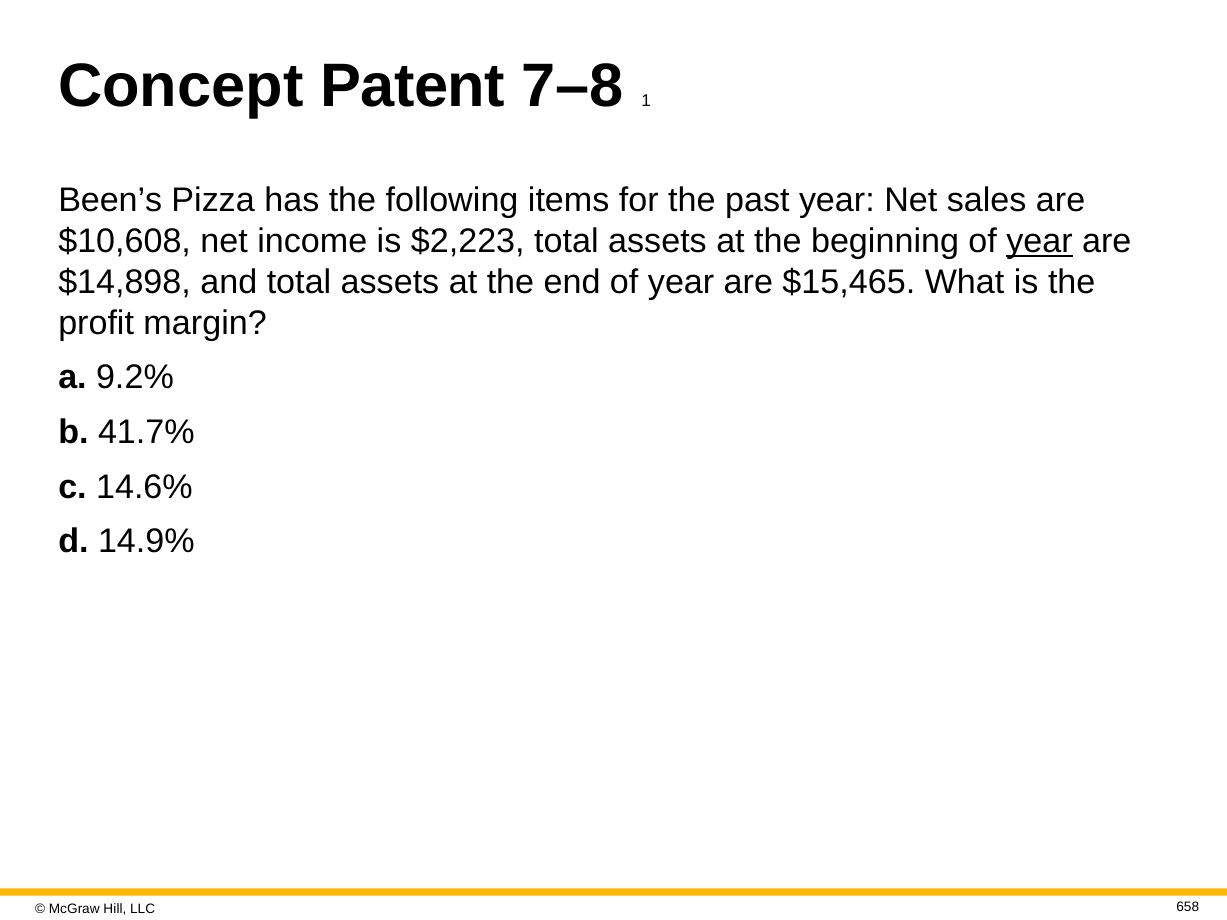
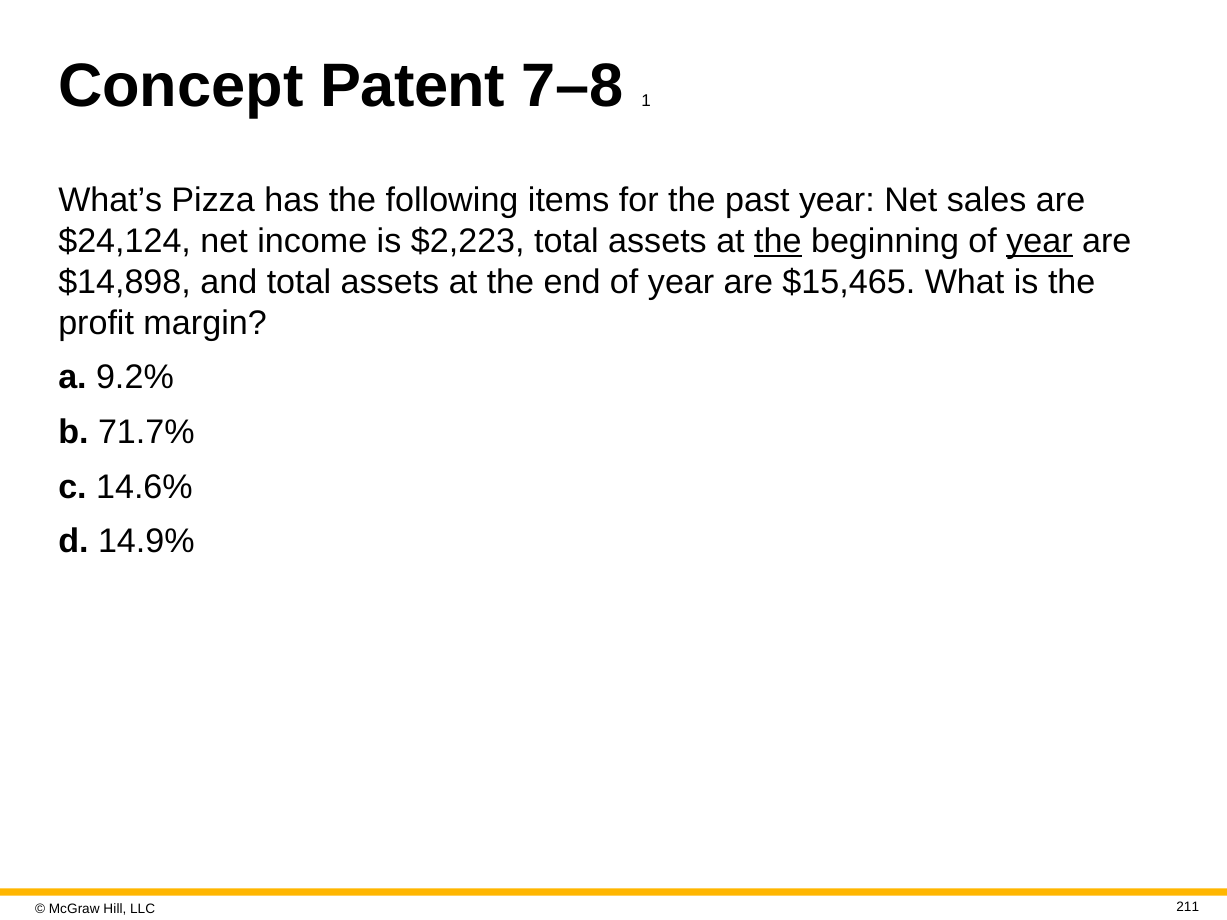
Been’s: Been’s -> What’s
$10,608: $10,608 -> $24,124
the at (778, 241) underline: none -> present
41.7%: 41.7% -> 71.7%
658: 658 -> 211
